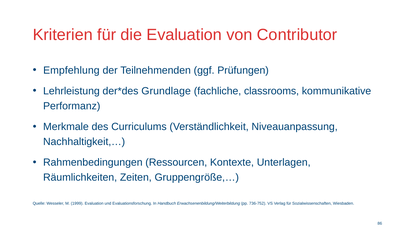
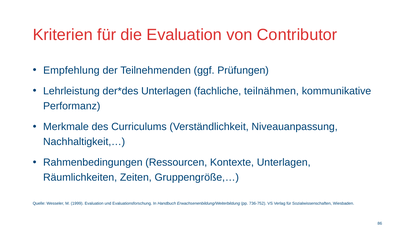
Grundlage at (166, 91): Grundlage -> Unterlagen
classrooms: classrooms -> teilnähmen
